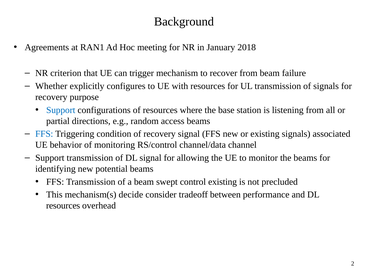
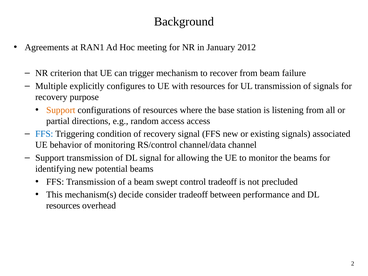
2018: 2018 -> 2012
Whether: Whether -> Multiple
Support at (61, 110) colour: blue -> orange
access beams: beams -> access
control existing: existing -> tradeoff
